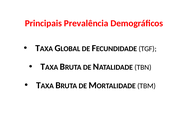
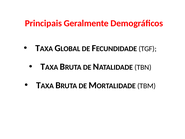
Prevalência: Prevalência -> Geralmente
